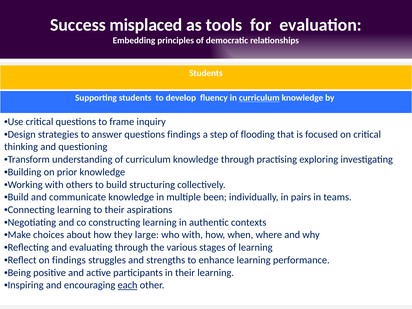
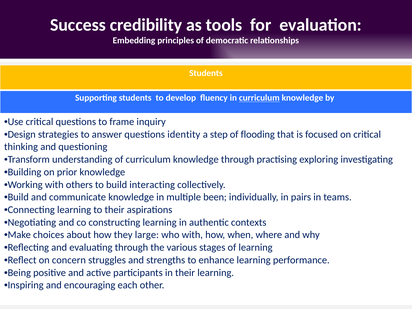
misplaced: misplaced -> credibility
questions findings: findings -> identity
structuring: structuring -> interacting
on findings: findings -> concern
each underline: present -> none
